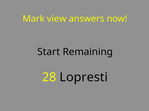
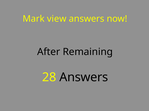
Start: Start -> After
28 Lopresti: Lopresti -> Answers
